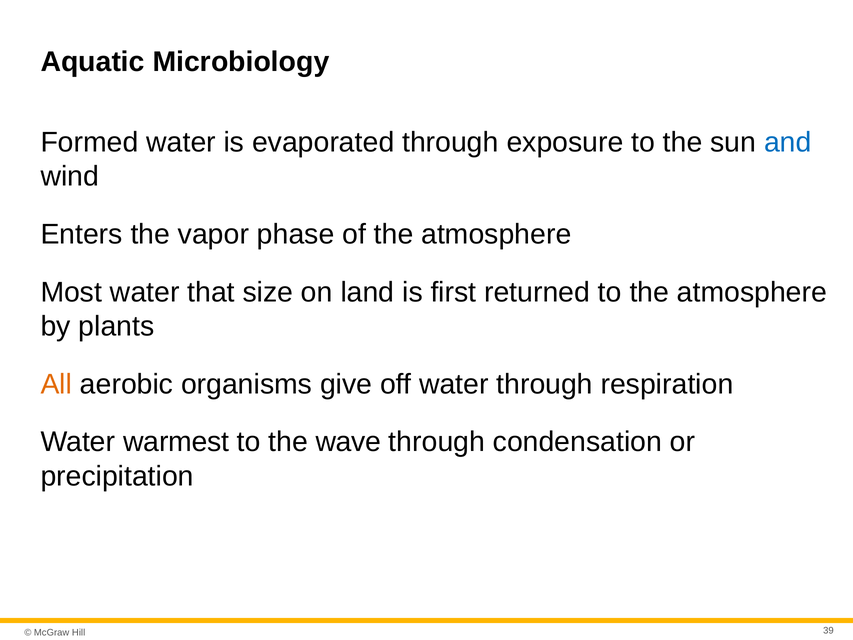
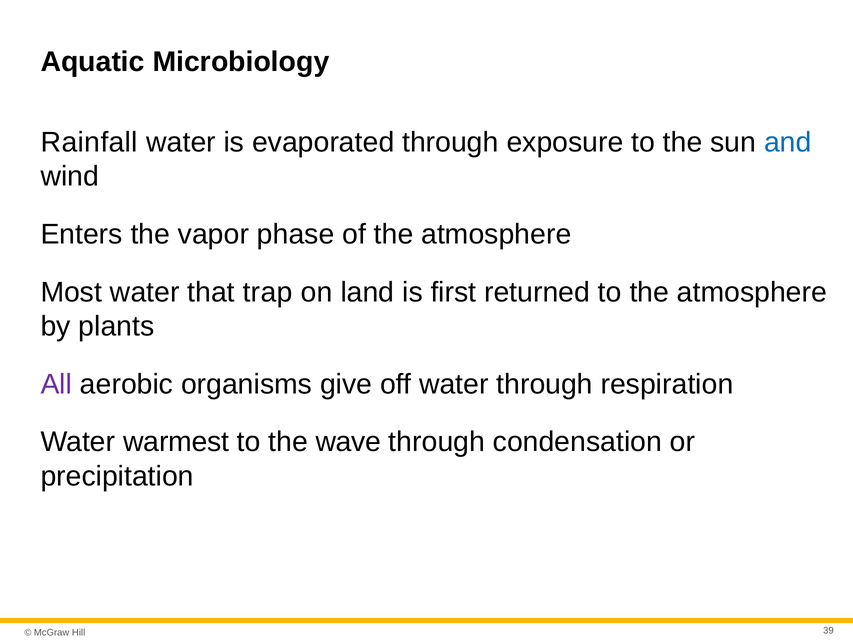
Formed: Formed -> Rainfall
size: size -> trap
All colour: orange -> purple
